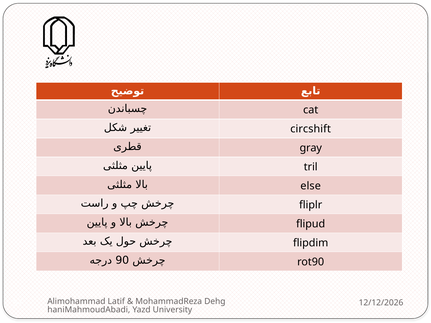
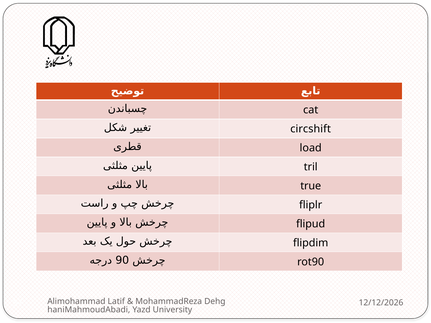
gray: gray -> load
else: else -> true
